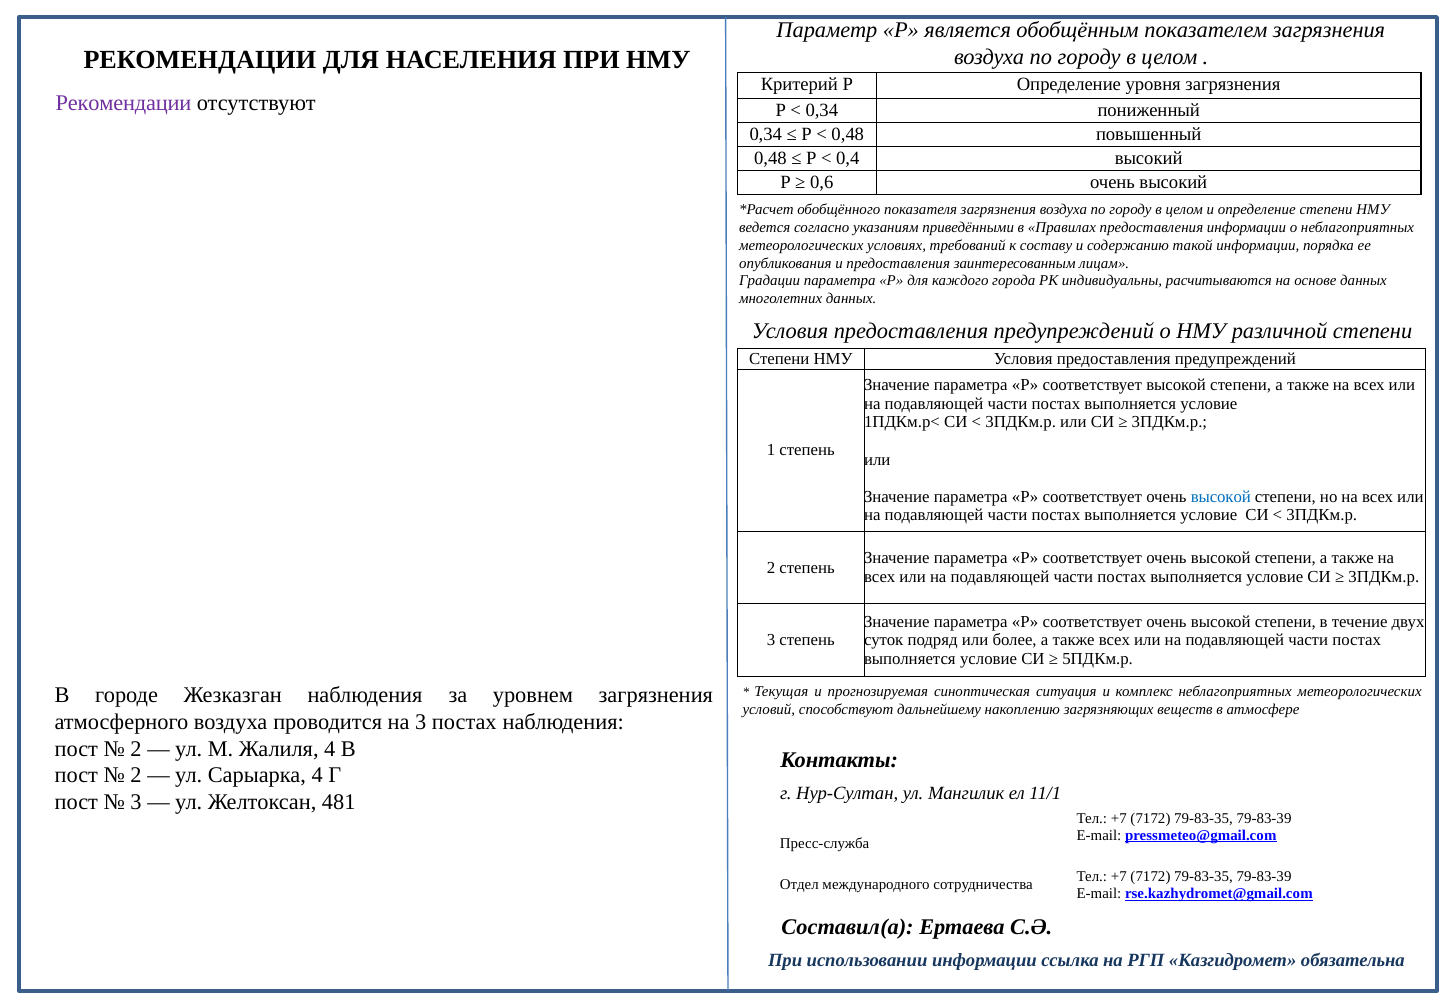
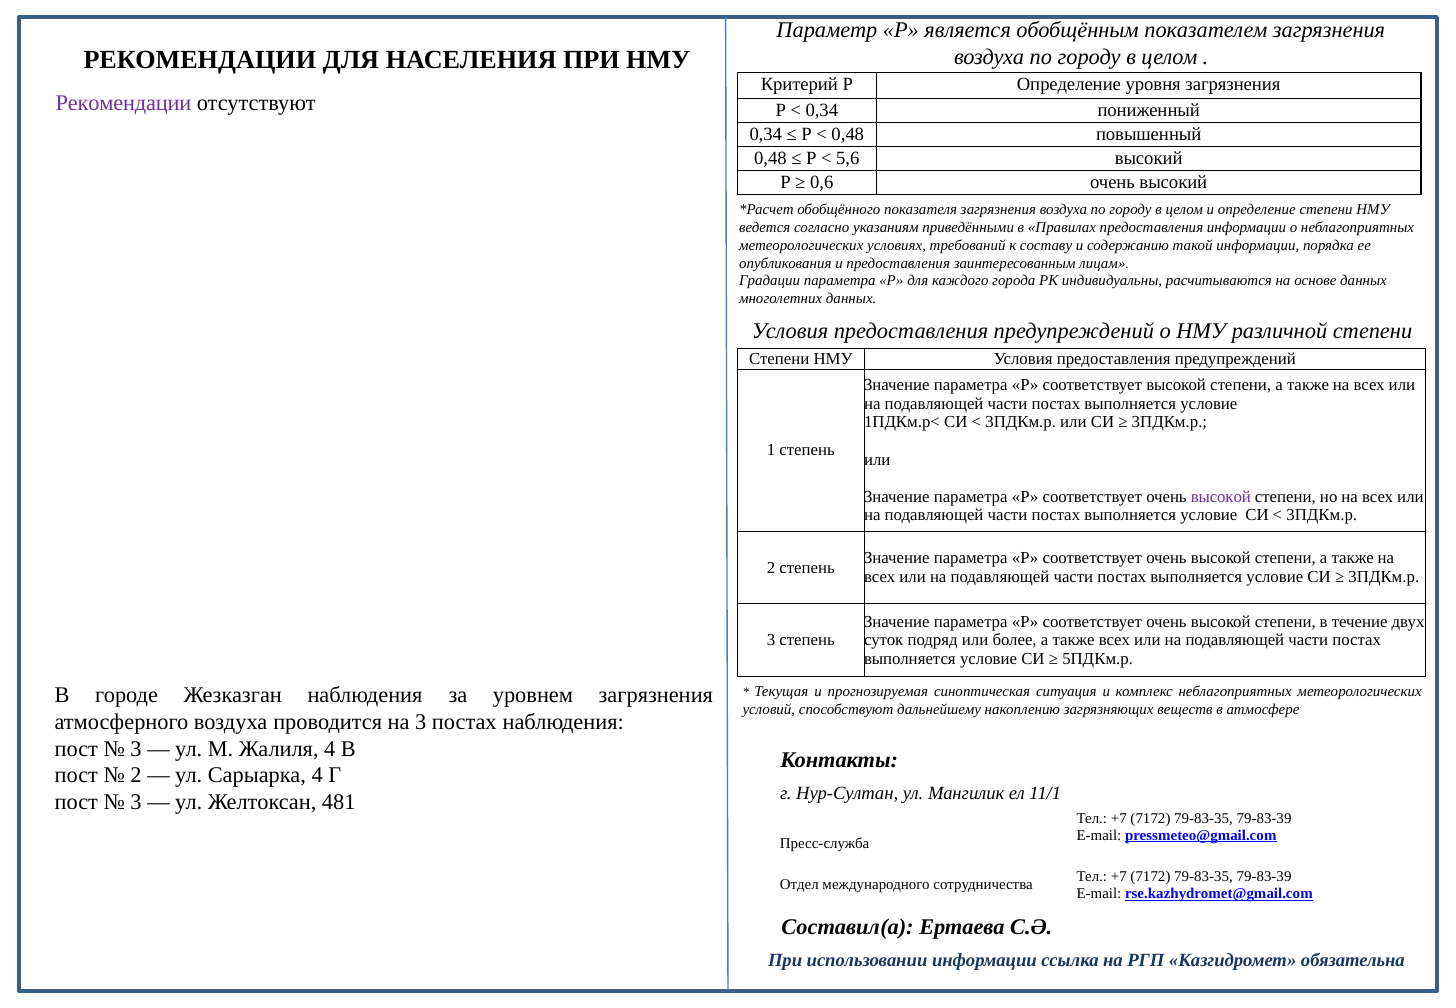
0,4: 0,4 -> 5,6
высокой at (1221, 497) colour: blue -> purple
2 at (136, 749): 2 -> 3
